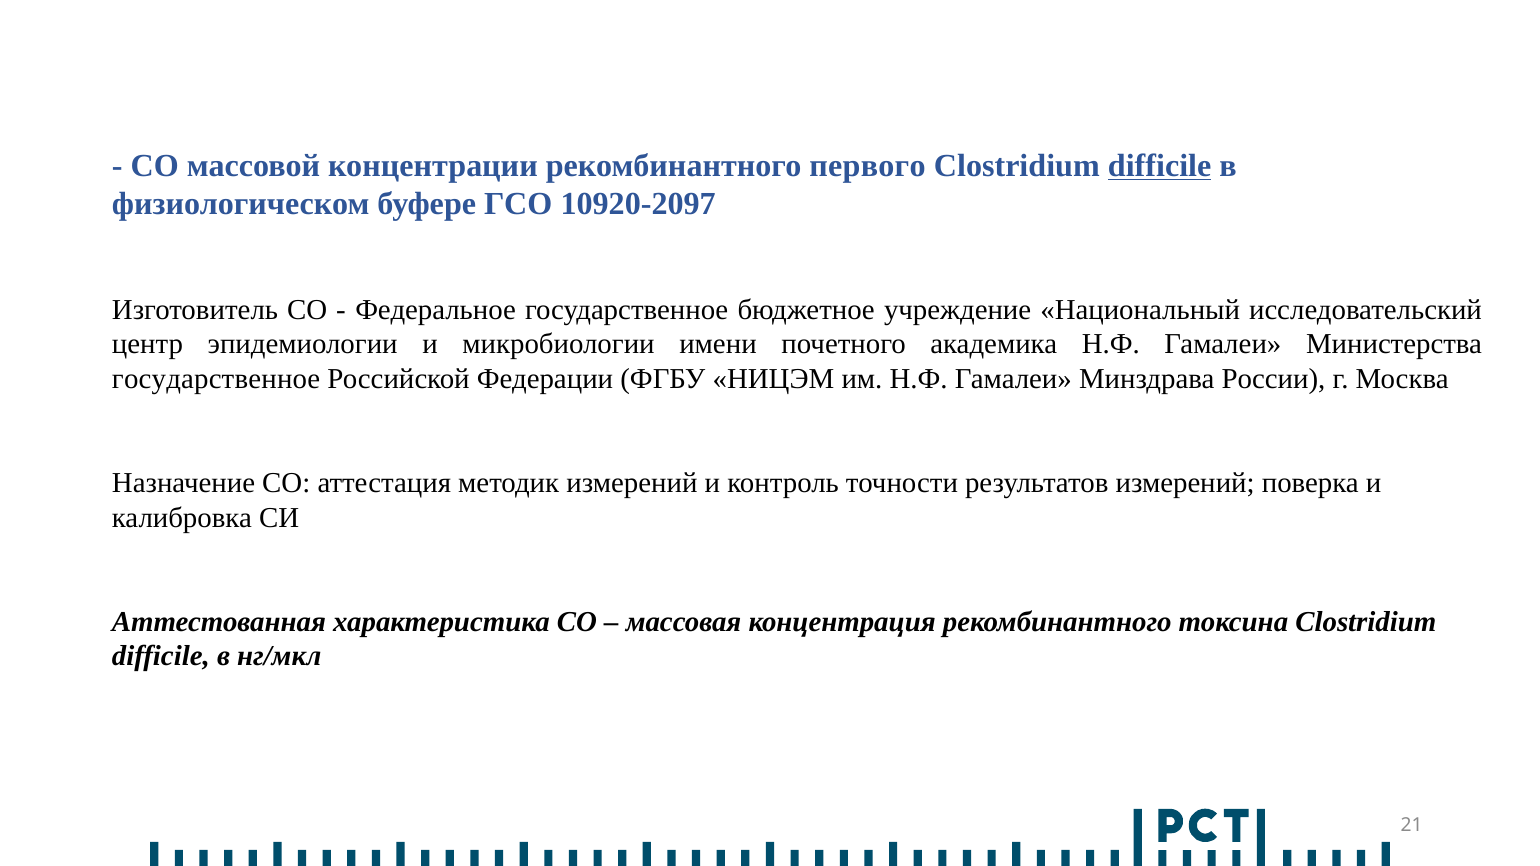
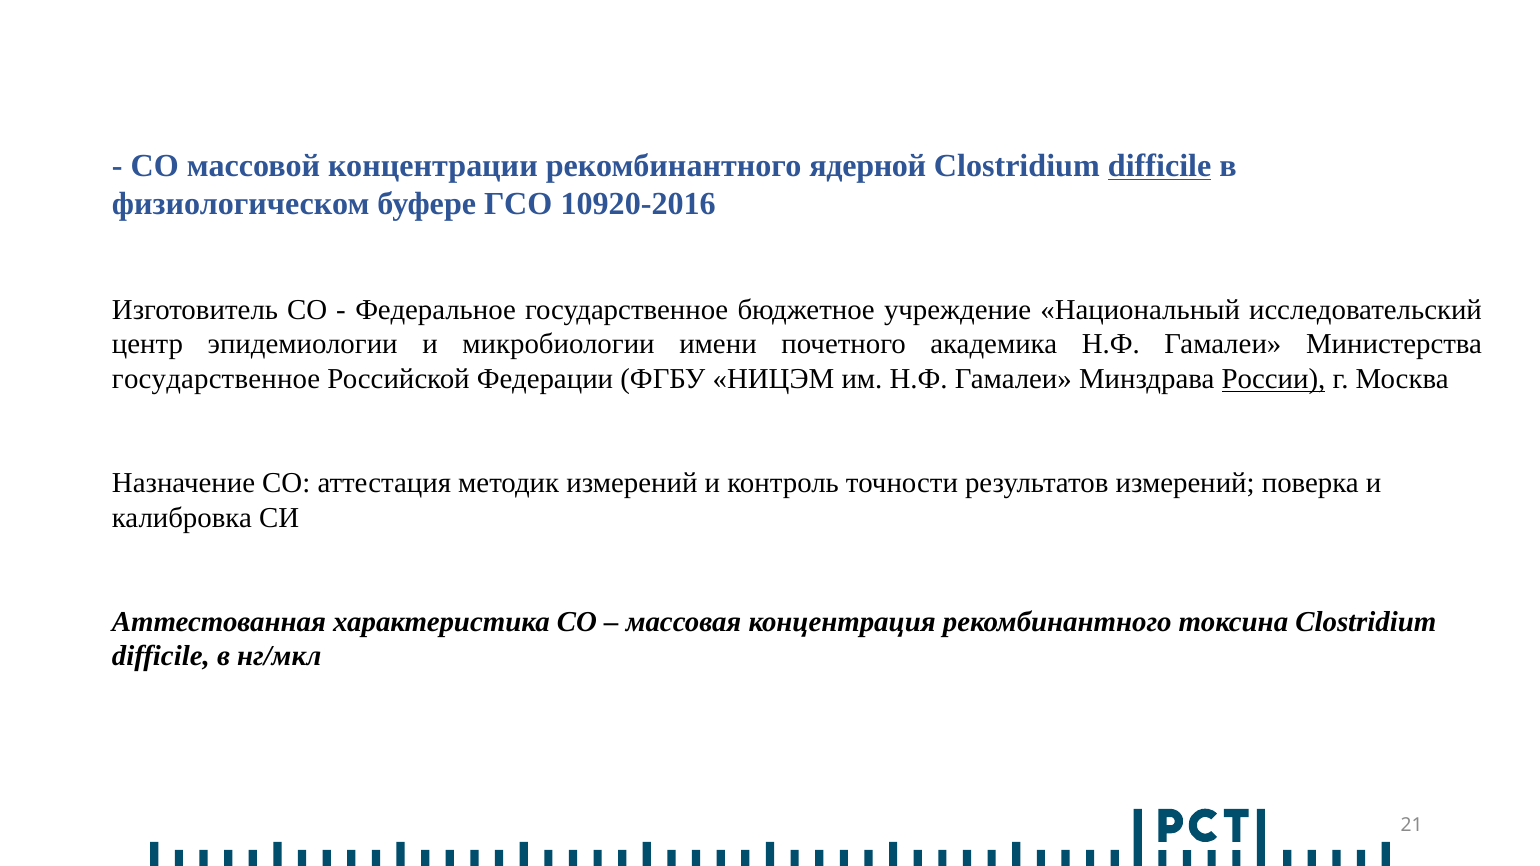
первого: первого -> ядерной
10920-2097: 10920-2097 -> 10920-2016
России underline: none -> present
